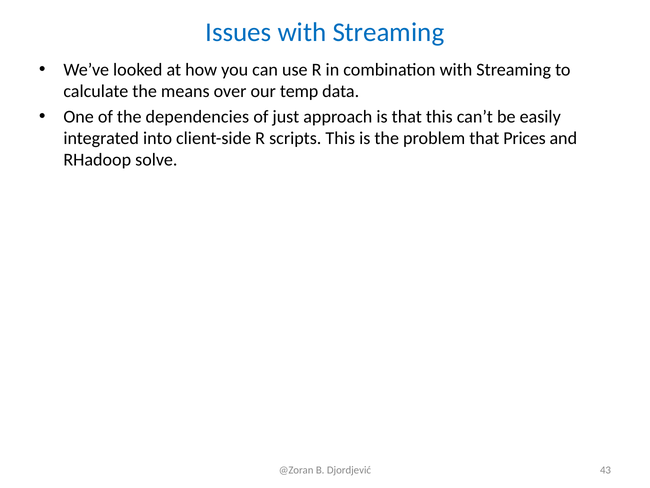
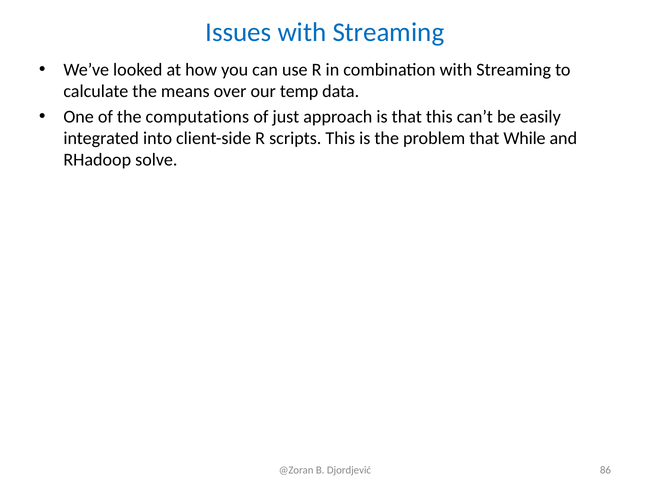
dependencies: dependencies -> computations
Prices: Prices -> While
43: 43 -> 86
